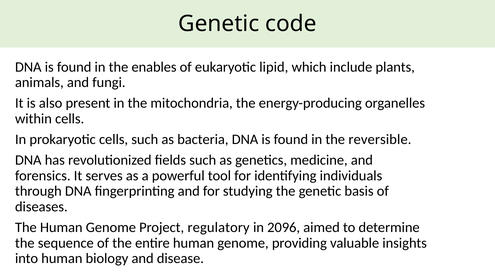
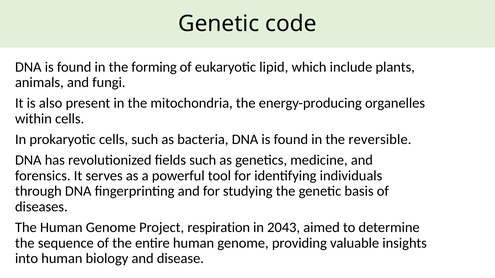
enables: enables -> forming
regulatory: regulatory -> respiration
2096: 2096 -> 2043
